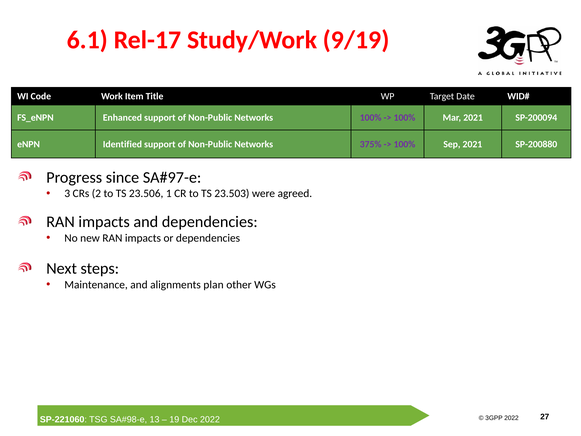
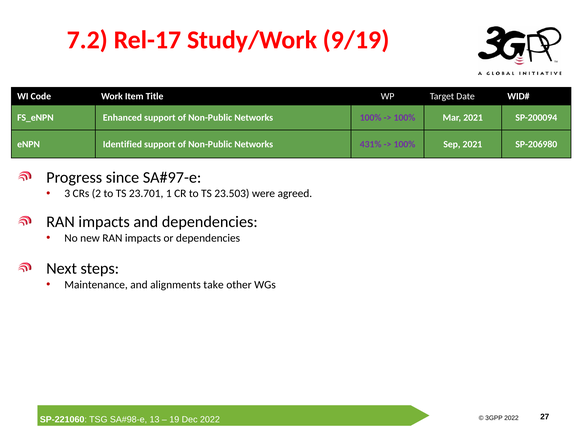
6.1: 6.1 -> 7.2
375%: 375% -> 431%
SP-200880: SP-200880 -> SP-206980
23.506: 23.506 -> 23.701
plan: plan -> take
